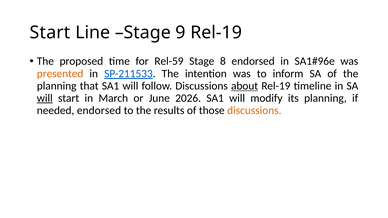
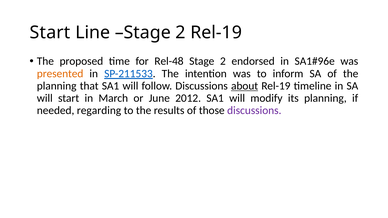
Line Stage 9: 9 -> 2
Rel-59: Rel-59 -> Rel-48
8 at (223, 61): 8 -> 2
will at (45, 98) underline: present -> none
2026: 2026 -> 2012
needed endorsed: endorsed -> regarding
discussions at (254, 110) colour: orange -> purple
